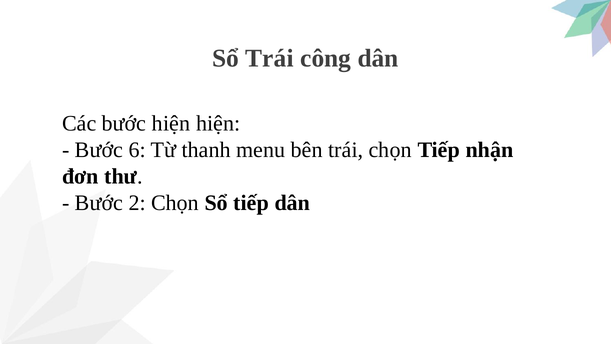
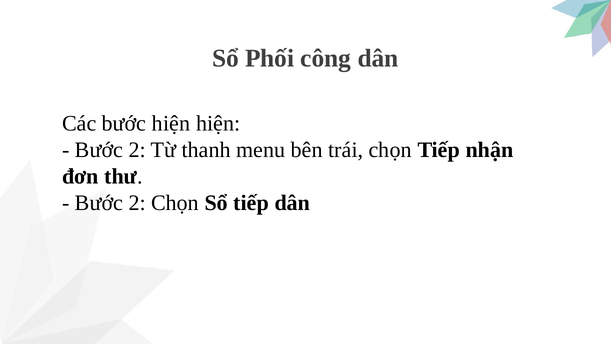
Sổ Trái: Trái -> Phối
6 at (137, 150): 6 -> 2
